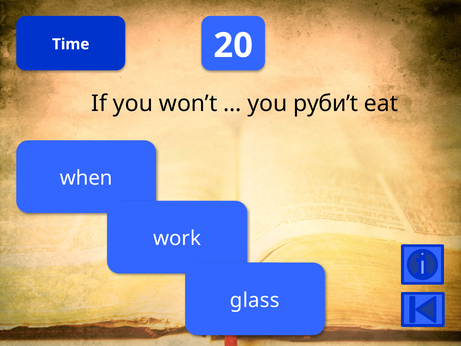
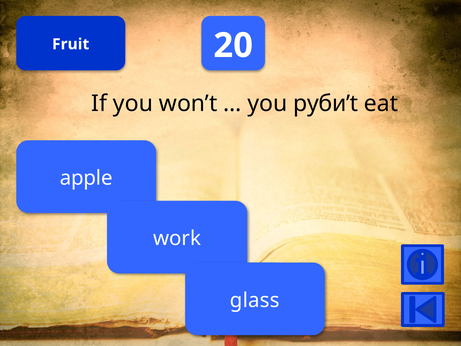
Time: Time -> Fruit
when: when -> apple
